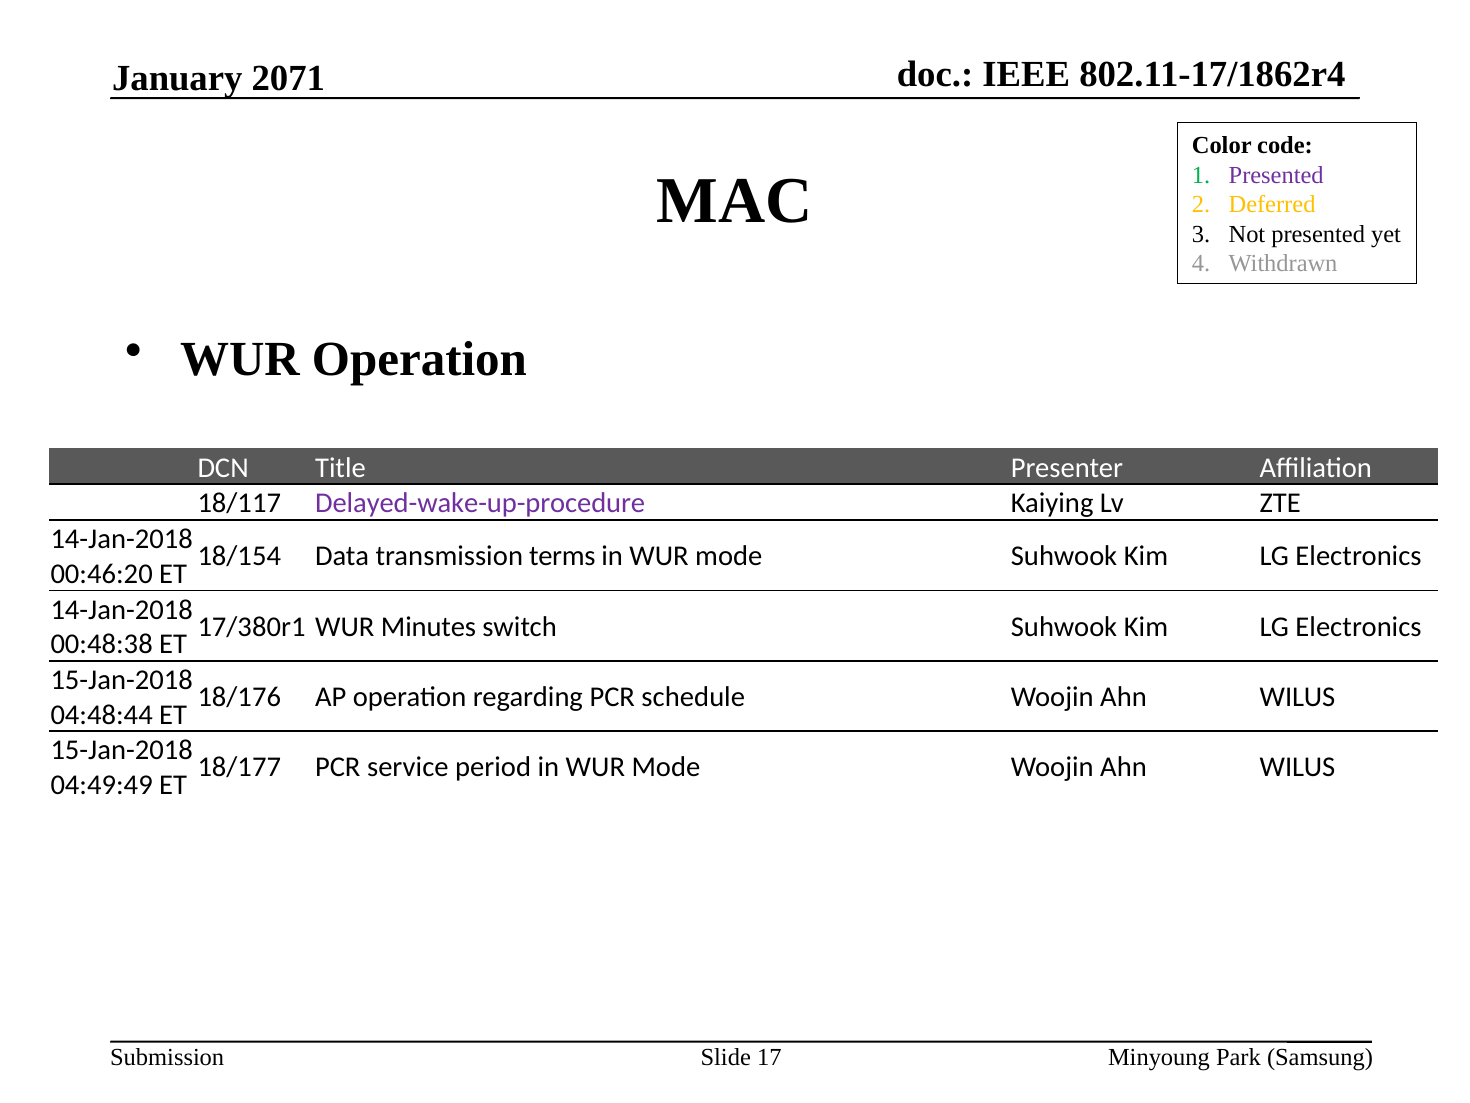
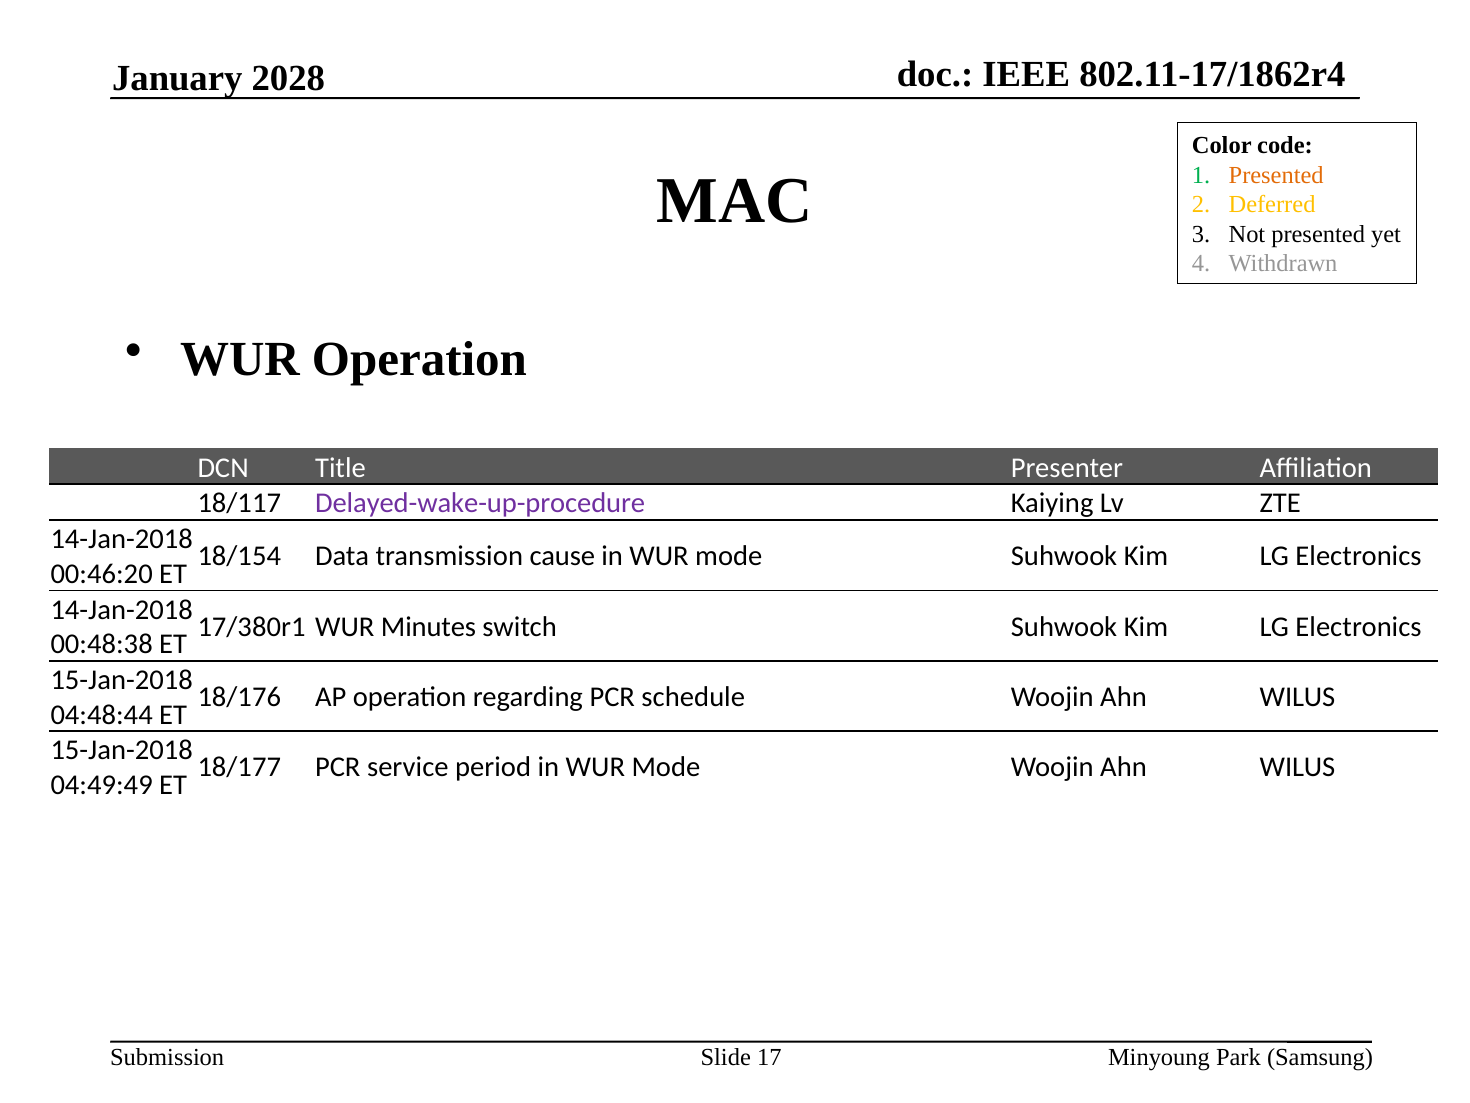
2071: 2071 -> 2028
Presented at (1276, 175) colour: purple -> orange
terms: terms -> cause
